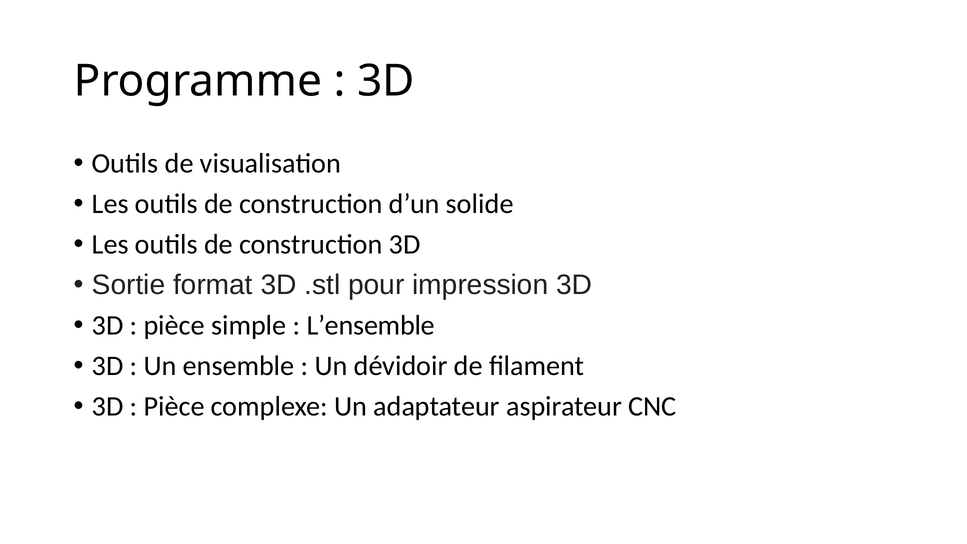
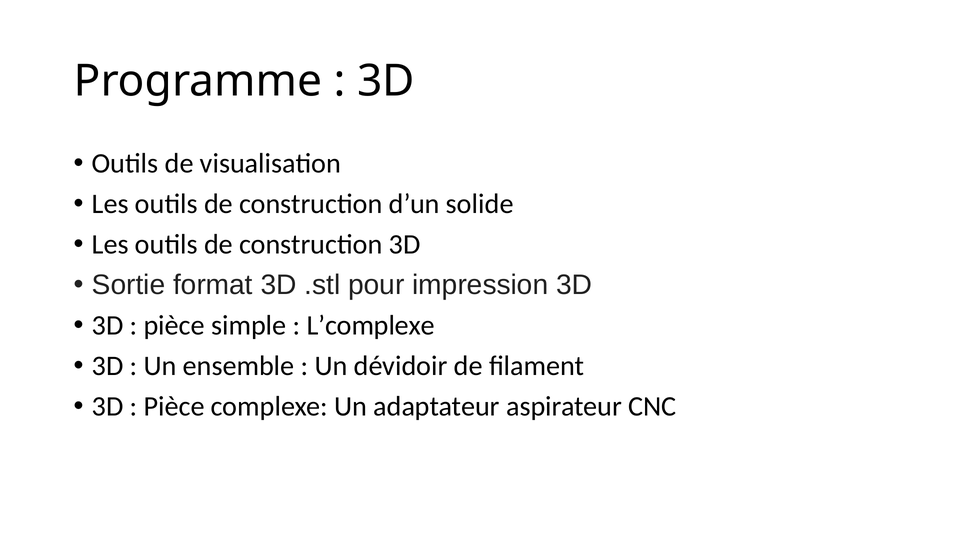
L’ensemble: L’ensemble -> L’complexe
